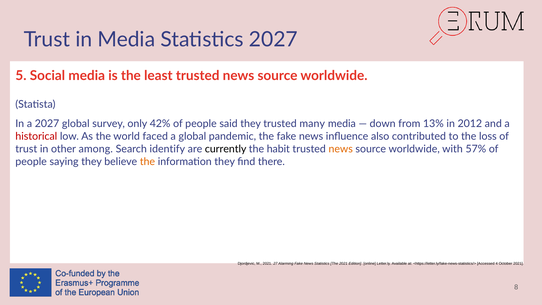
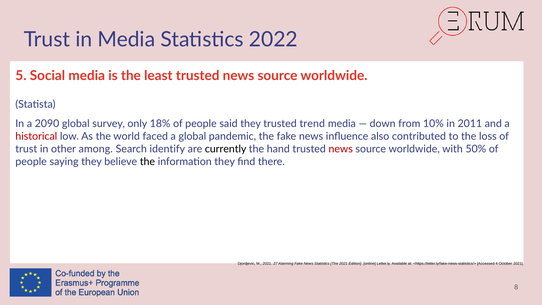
Statistics 2027: 2027 -> 2022
a 2027: 2027 -> 2090
42%: 42% -> 18%
many: many -> trend
13%: 13% -> 10%
2012: 2012 -> 2011
habit: habit -> hand
news at (341, 149) colour: orange -> red
57%: 57% -> 50%
the at (147, 162) colour: orange -> black
